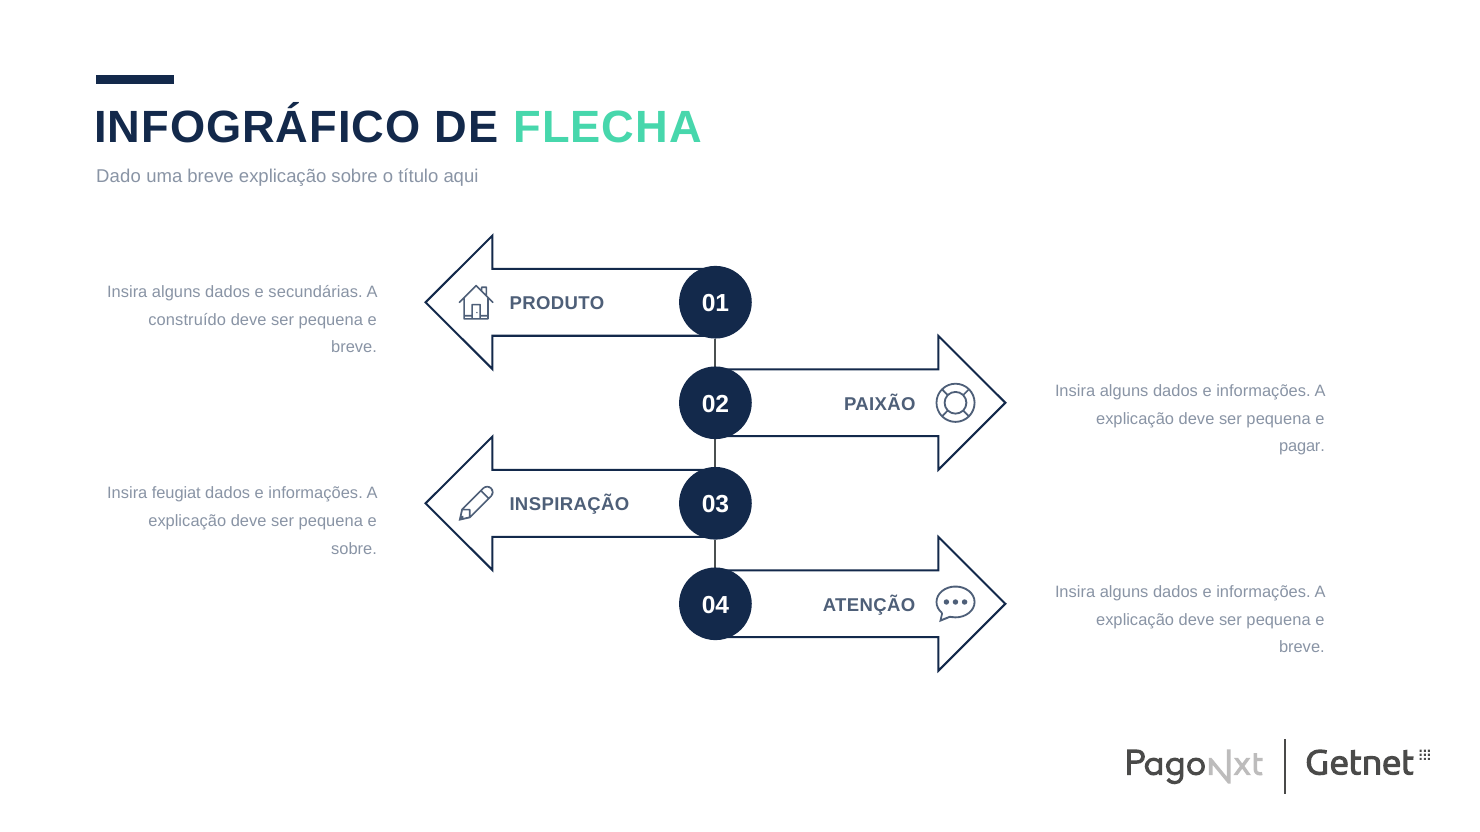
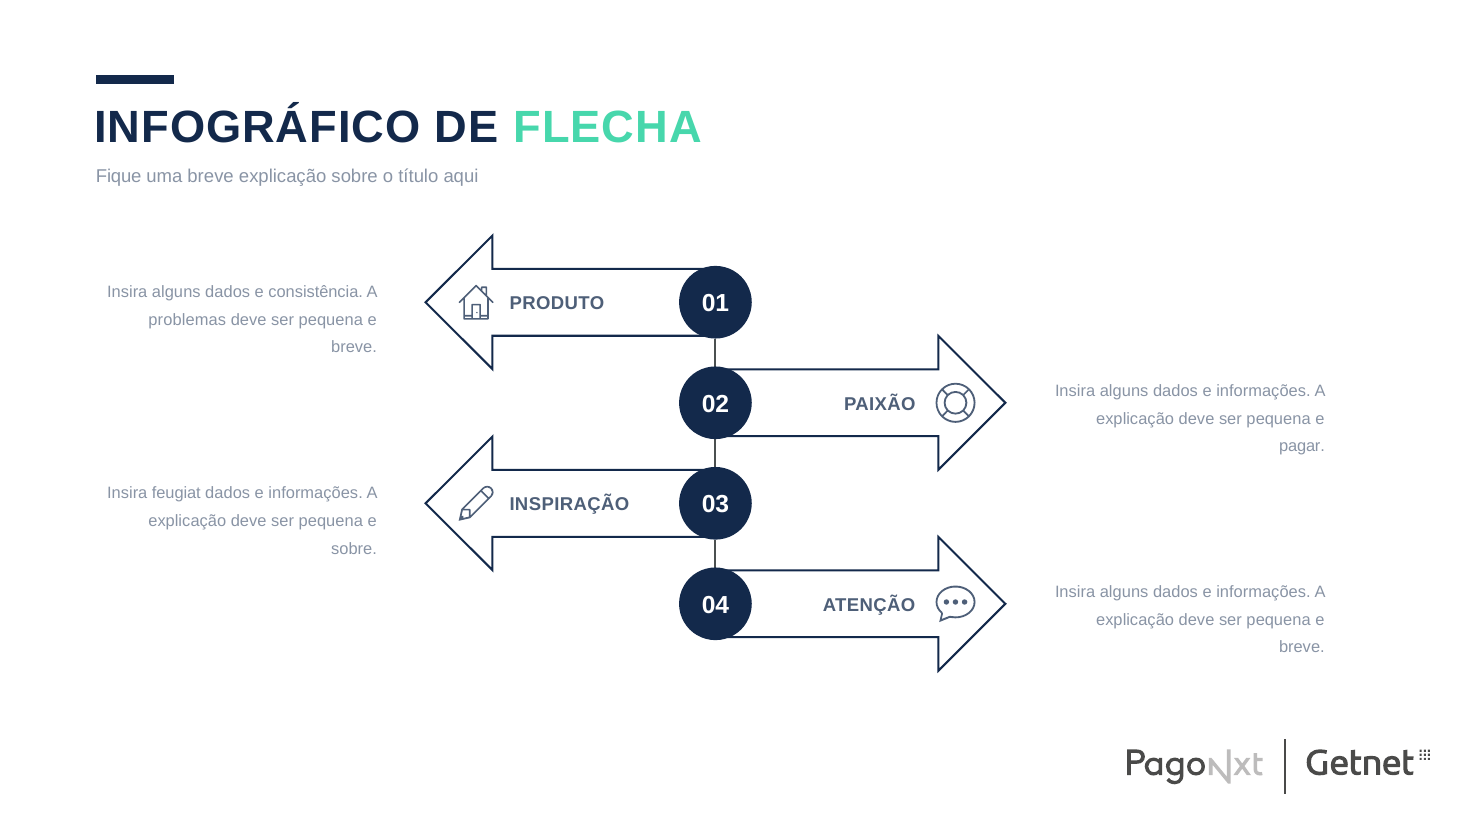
Dado: Dado -> Fique
secundárias: secundárias -> consistência
construído: construído -> problemas
